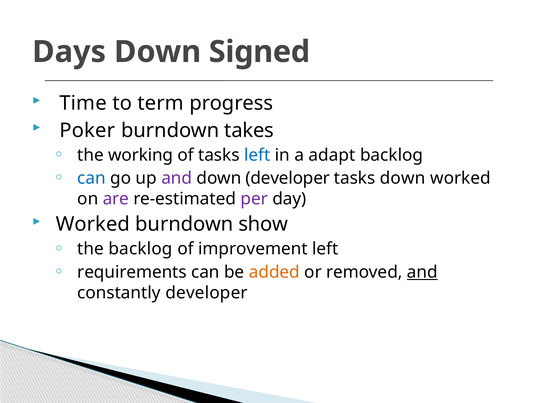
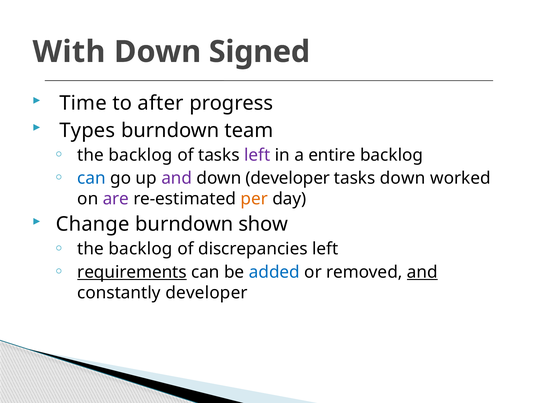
Days: Days -> With
term: term -> after
Poker: Poker -> Types
takes: takes -> team
working at (141, 155): working -> backlog
left at (257, 155) colour: blue -> purple
adapt: adapt -> entire
per colour: purple -> orange
Worked at (93, 225): Worked -> Change
improvement: improvement -> discrepancies
requirements underline: none -> present
added colour: orange -> blue
